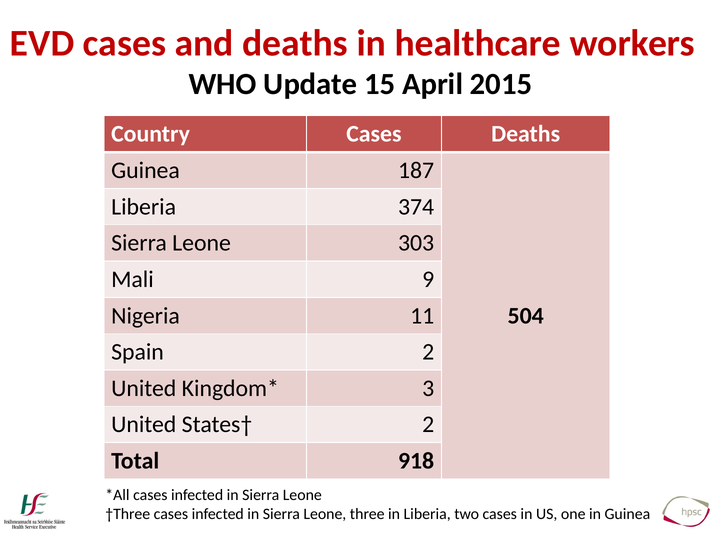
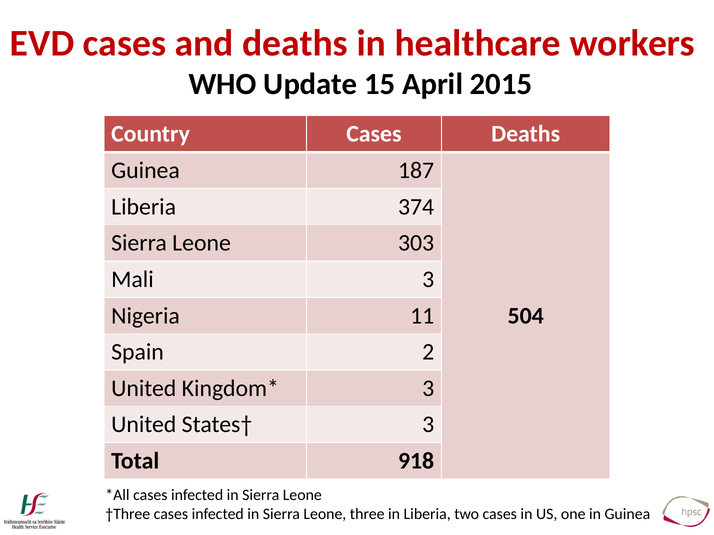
Mali 9: 9 -> 3
States† 2: 2 -> 3
